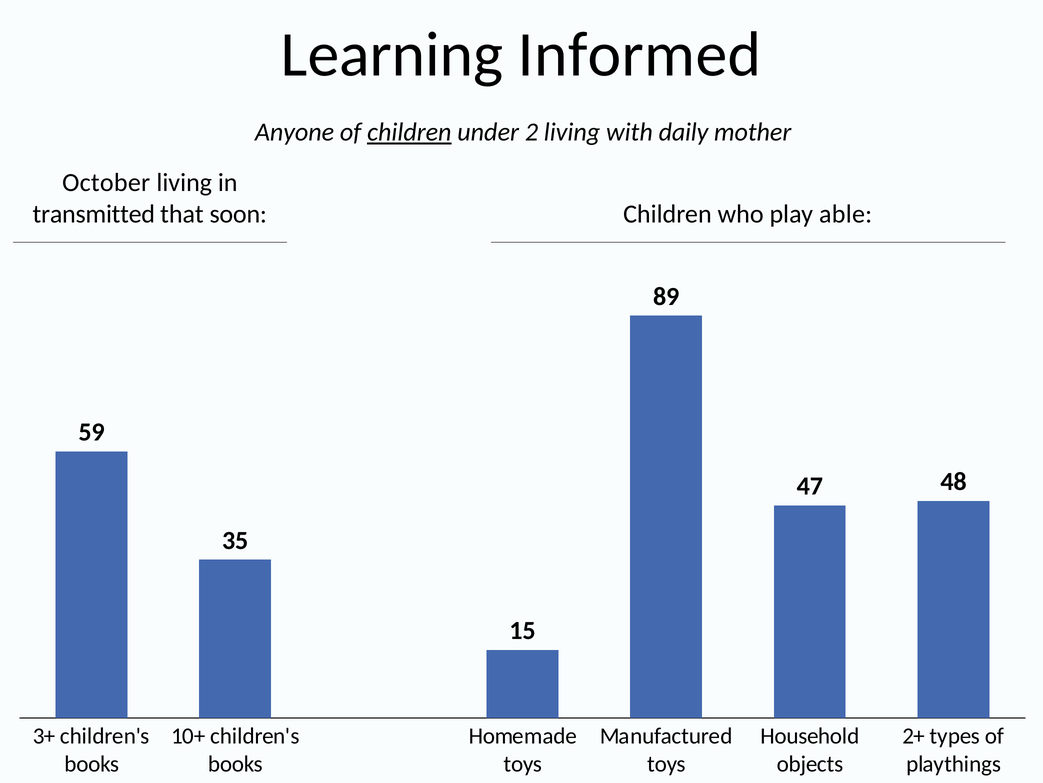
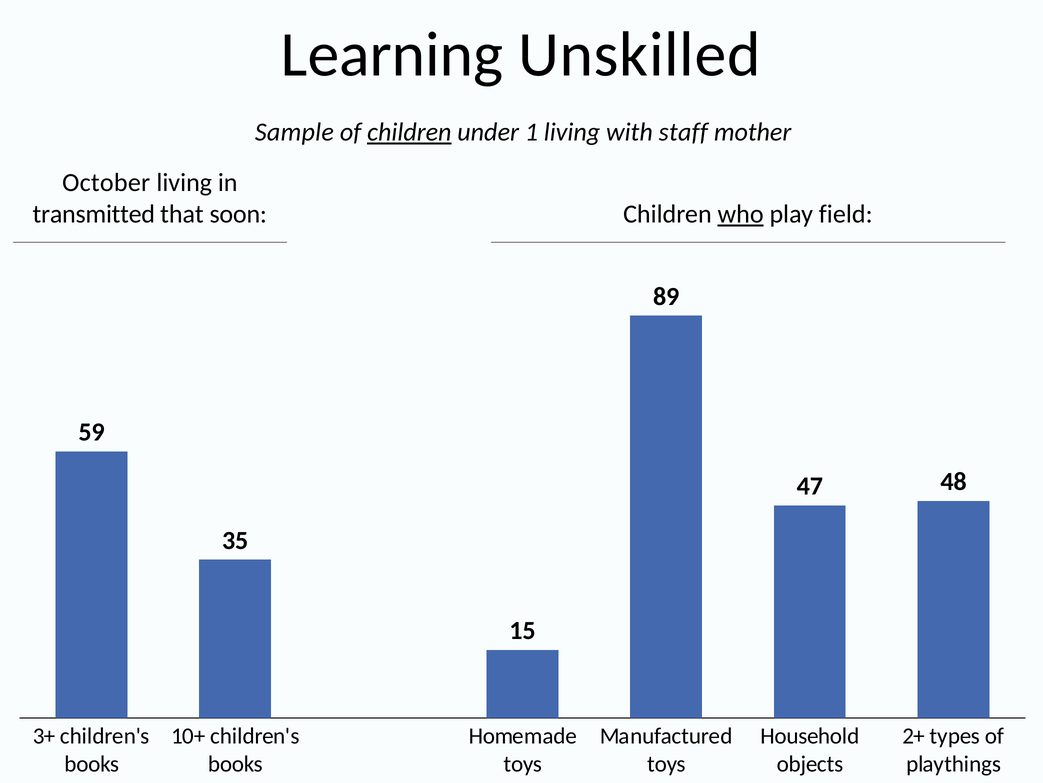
Informed: Informed -> Unskilled
Anyone: Anyone -> Sample
2: 2 -> 1
daily: daily -> staff
who underline: none -> present
able: able -> field
